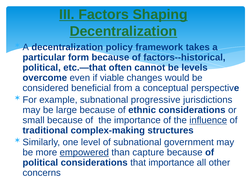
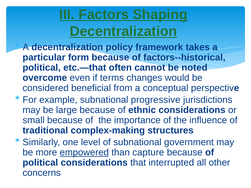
levels: levels -> noted
viable: viable -> terms
influence underline: present -> none
that importance: importance -> interrupted
